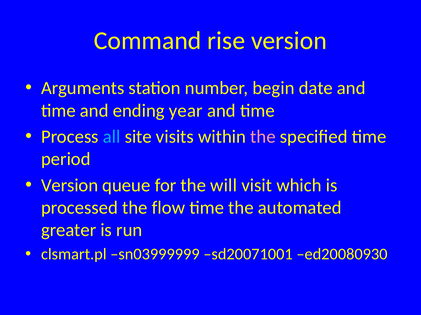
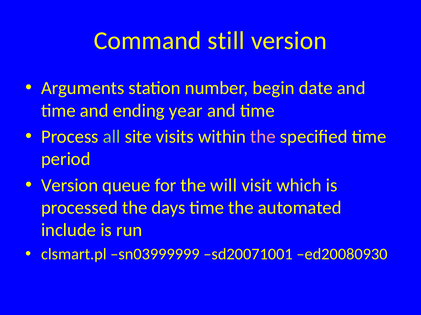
rise: rise -> still
all colour: light blue -> light green
flow: flow -> days
greater: greater -> include
